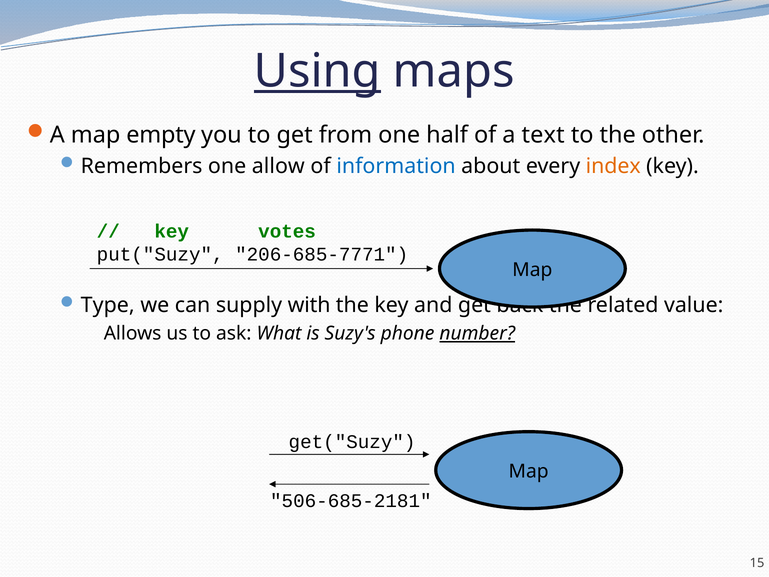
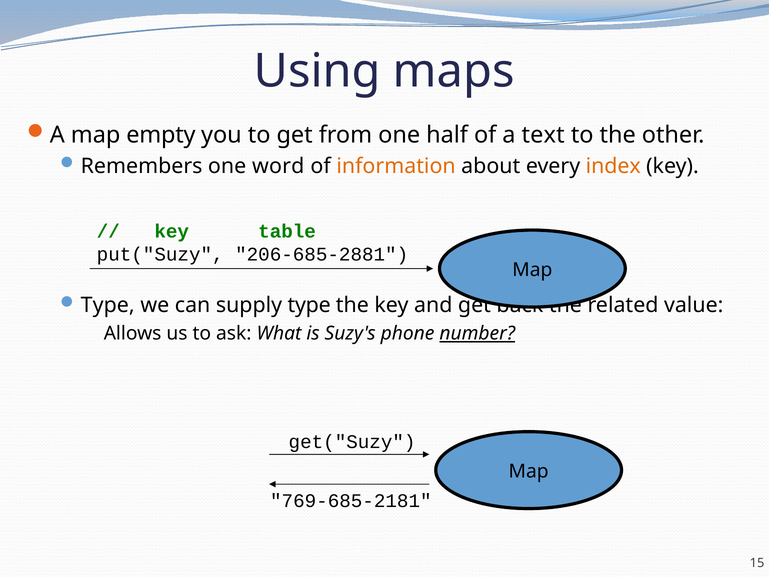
Using underline: present -> none
allow: allow -> word
information colour: blue -> orange
votes: votes -> table
206-685-7771: 206-685-7771 -> 206-685-2881
supply with: with -> type
506-685-2181: 506-685-2181 -> 769-685-2181
